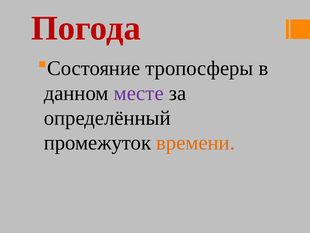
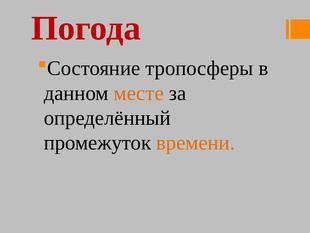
месте colour: purple -> orange
